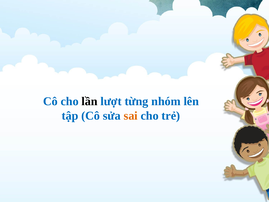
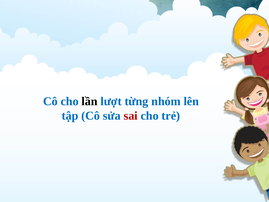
sai colour: orange -> red
